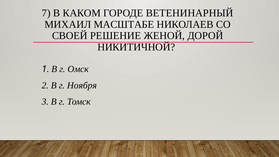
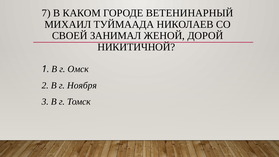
МАСШТАБЕ: МАСШТАБЕ -> ТУЙМААДА
РЕШЕНИЕ: РЕШЕНИЕ -> ЗАНИМАЛ
